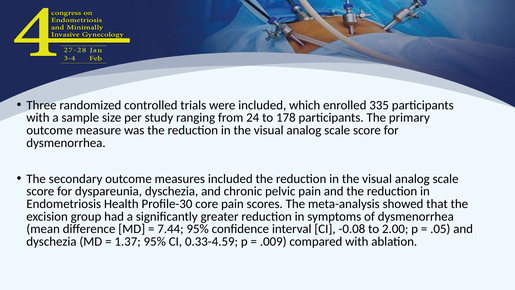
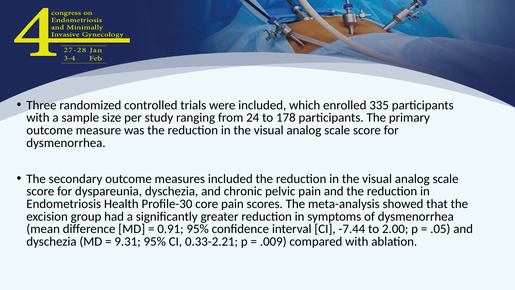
7.44: 7.44 -> 0.91
-0.08: -0.08 -> -7.44
1.37: 1.37 -> 9.31
0.33-4.59: 0.33-4.59 -> 0.33-2.21
